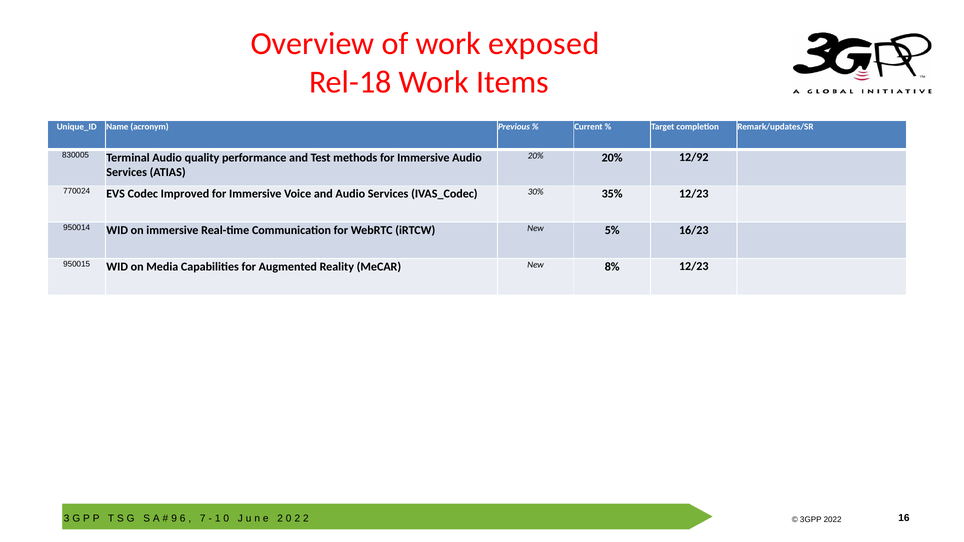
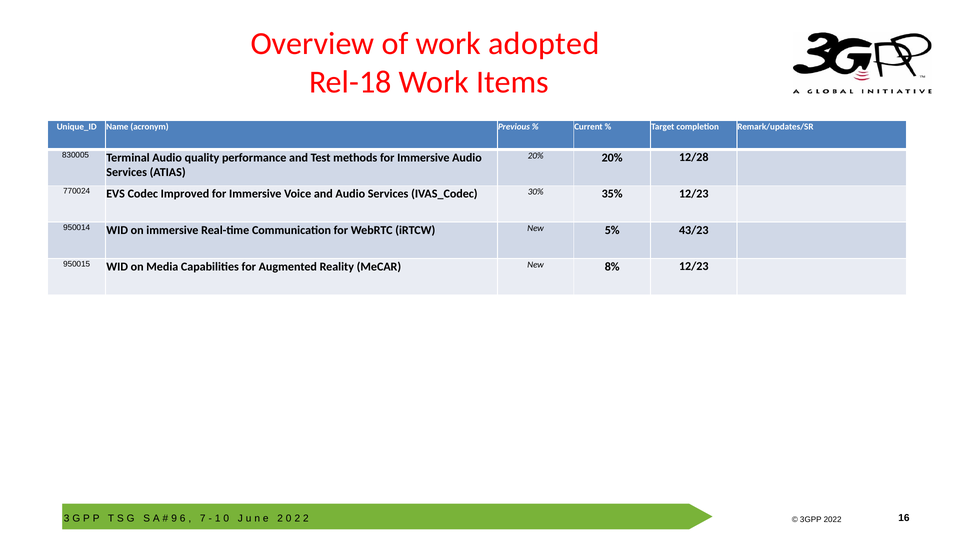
exposed: exposed -> adopted
12/92: 12/92 -> 12/28
16/23: 16/23 -> 43/23
